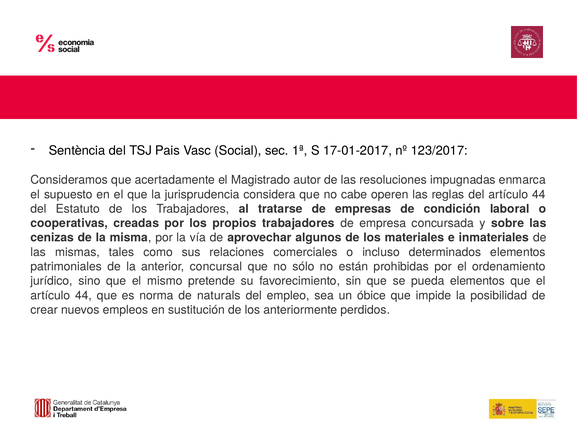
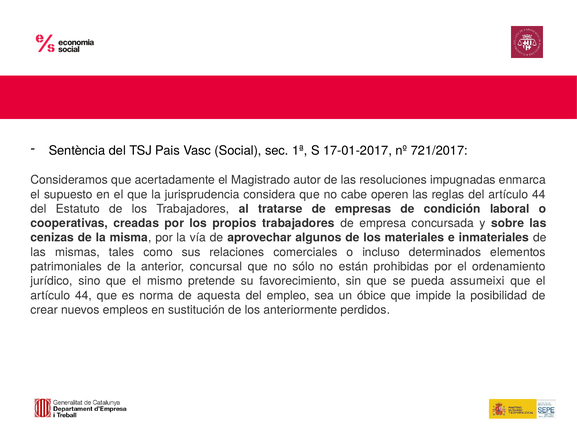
123/2017: 123/2017 -> 721/2017
pueda elementos: elementos -> assumeixi
naturals: naturals -> aquesta
